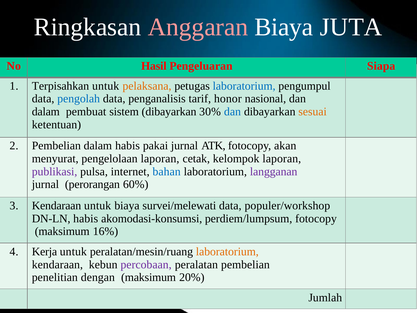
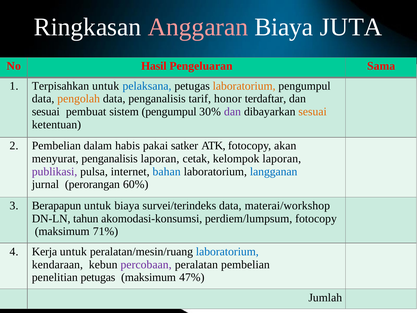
Siapa: Siapa -> Sama
pelaksana colour: orange -> blue
laboratorium at (244, 86) colour: blue -> orange
pengolah colour: blue -> orange
nasional: nasional -> terdaftar
dalam at (46, 112): dalam -> sesuai
sistem dibayarkan: dibayarkan -> pengumpul
dan at (232, 112) colour: blue -> purple
pakai jurnal: jurnal -> satker
menyurat pengelolaan: pengelolaan -> penganalisis
langganan colour: purple -> blue
3 Kendaraan: Kendaraan -> Berapapun
survei/melewati: survei/melewati -> survei/terindeks
populer/workshop: populer/workshop -> materai/workshop
DN-LN habis: habis -> tahun
16%: 16% -> 71%
laboratorium at (227, 251) colour: orange -> blue
penelitian dengan: dengan -> petugas
20%: 20% -> 47%
